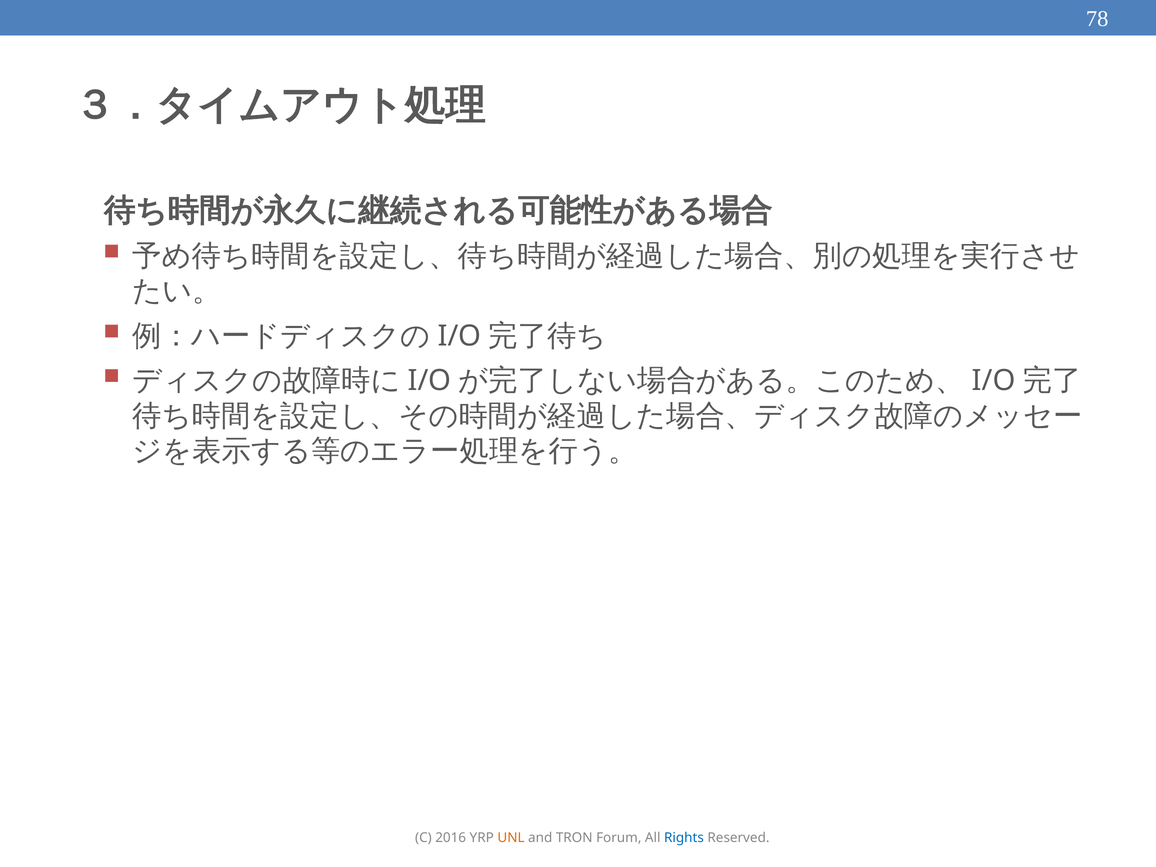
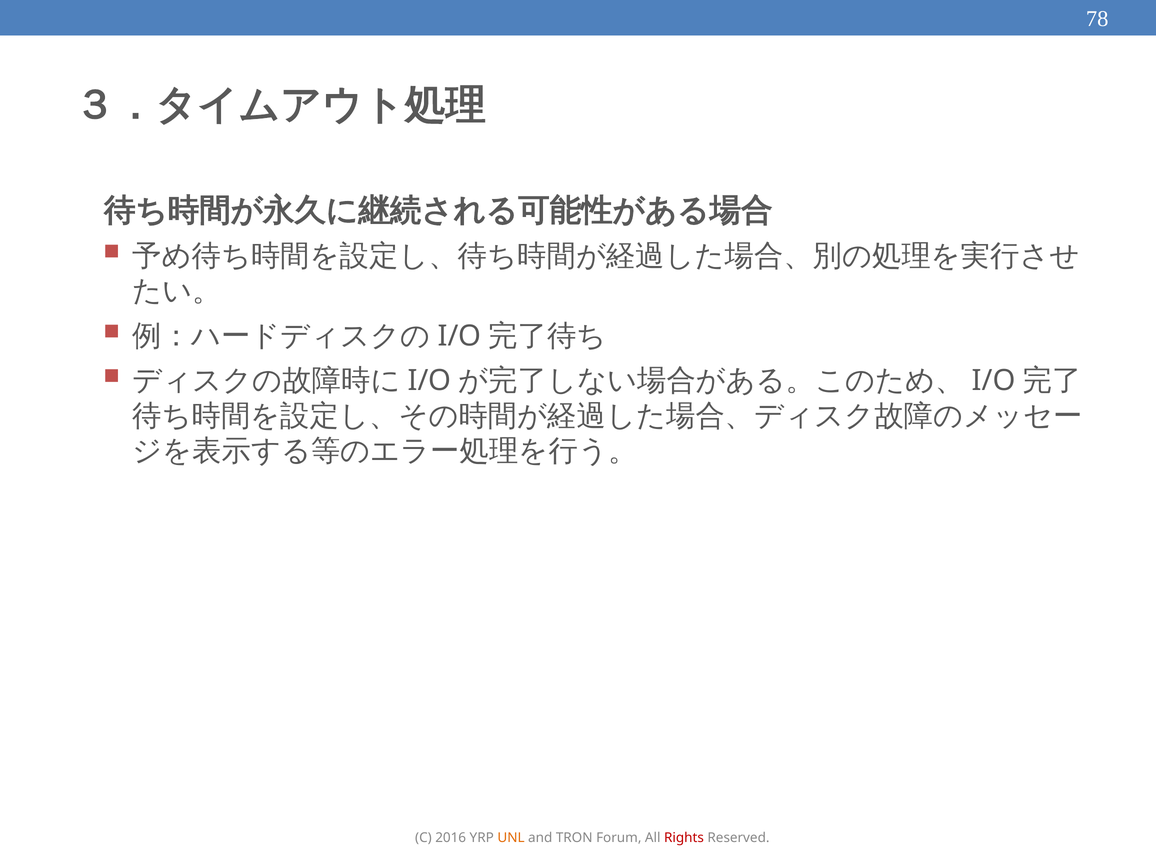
Rights colour: blue -> red
